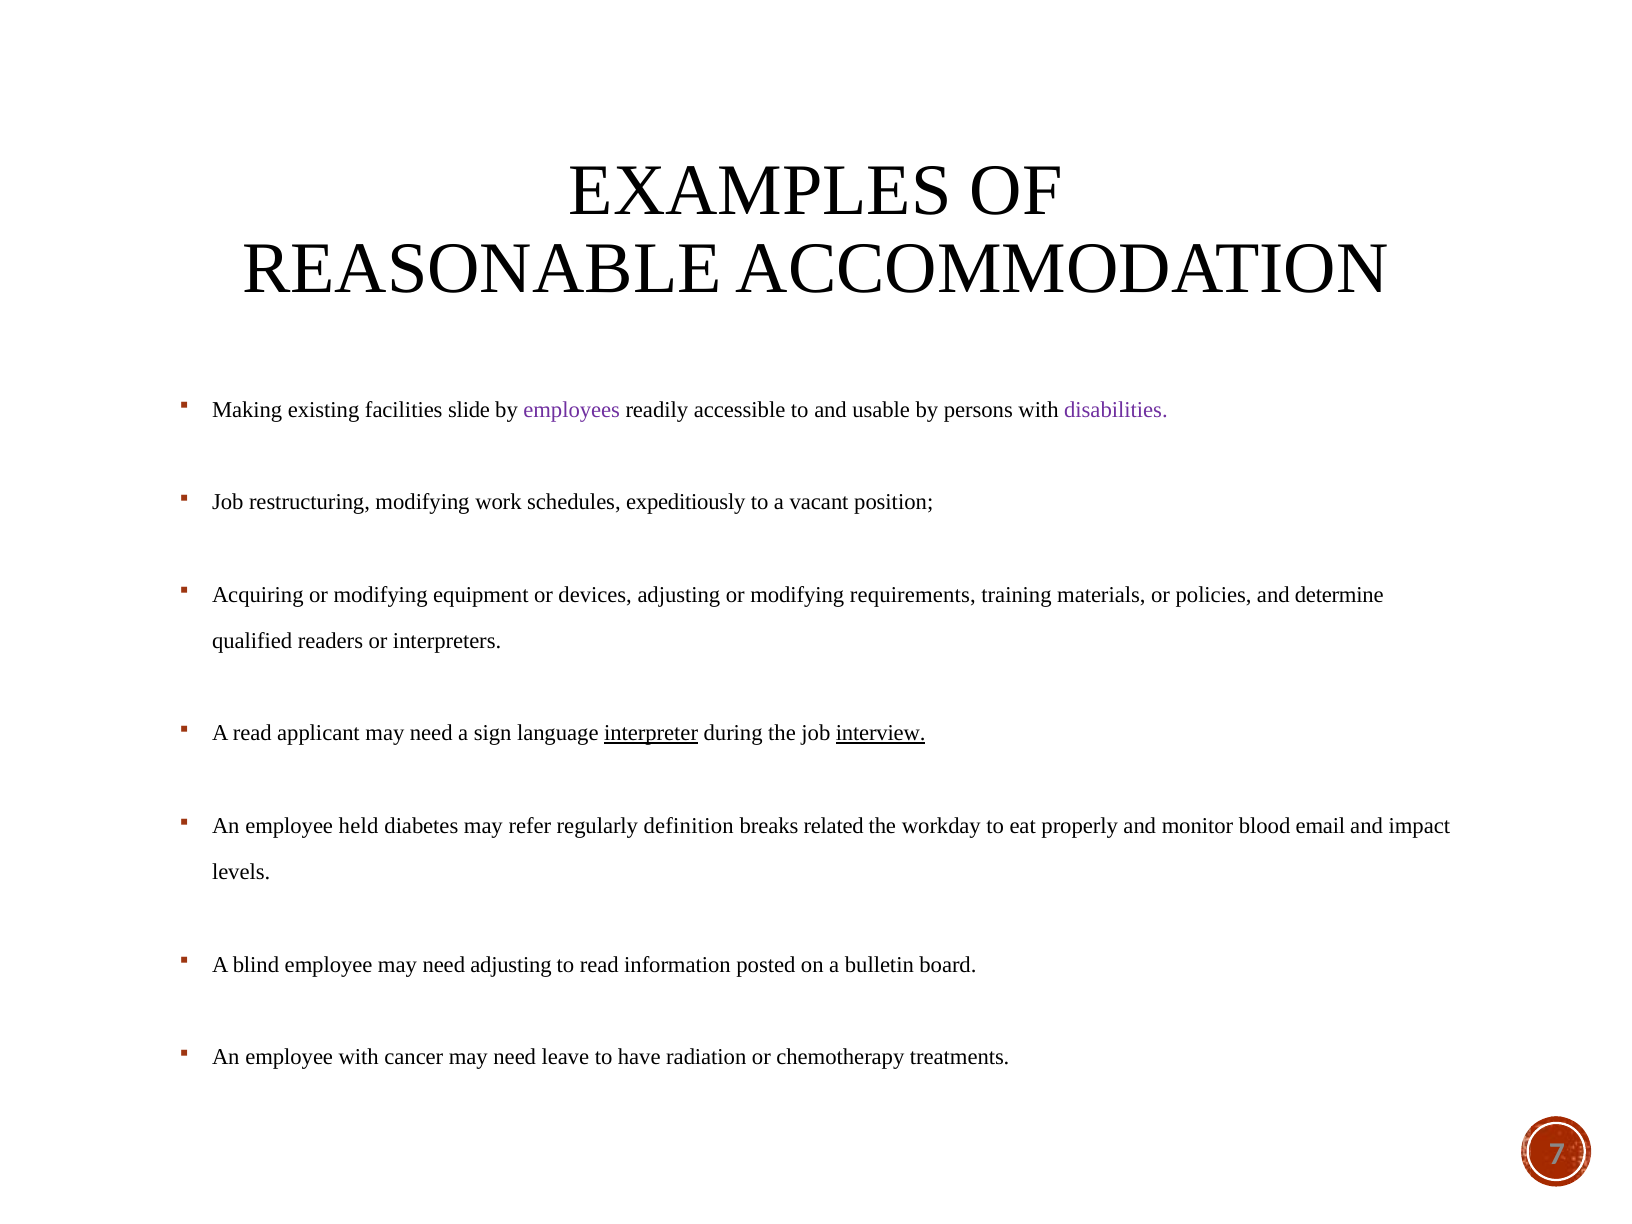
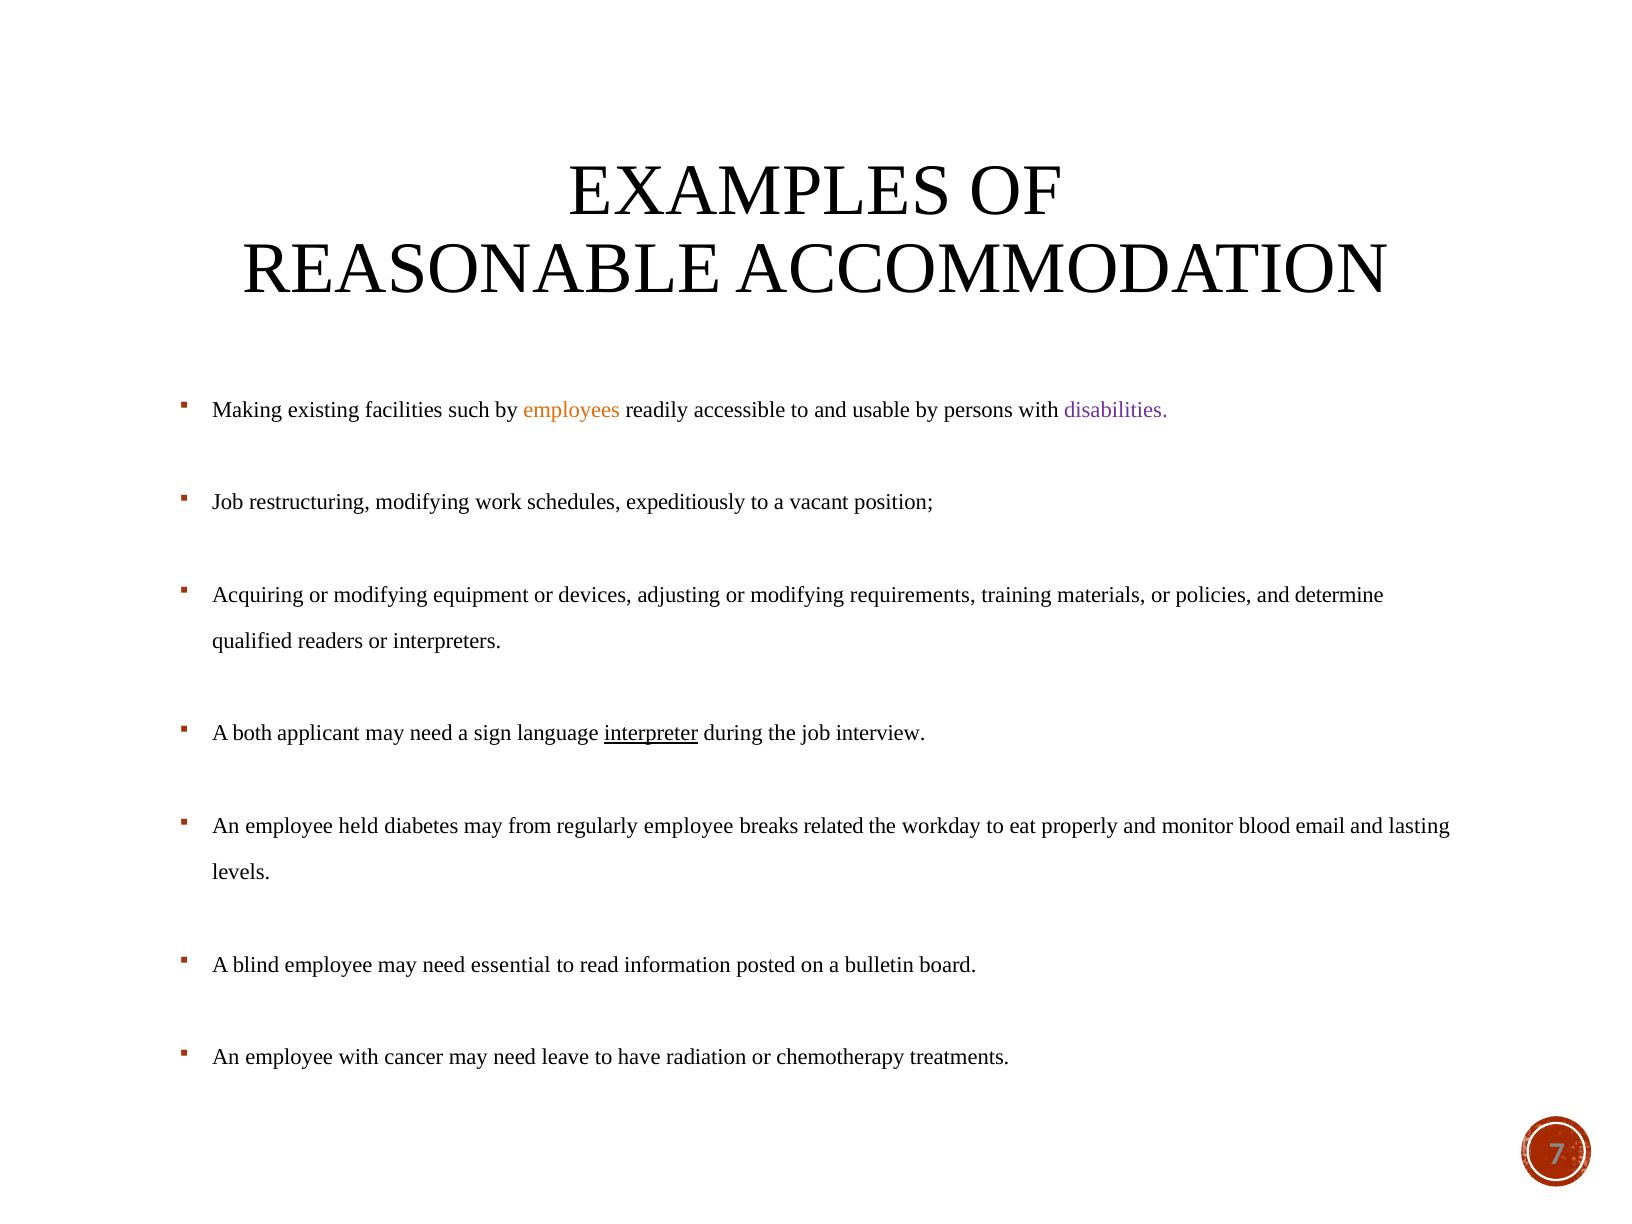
slide: slide -> such
employees colour: purple -> orange
A read: read -> both
interview underline: present -> none
refer: refer -> from
regularly definition: definition -> employee
impact: impact -> lasting
need adjusting: adjusting -> essential
